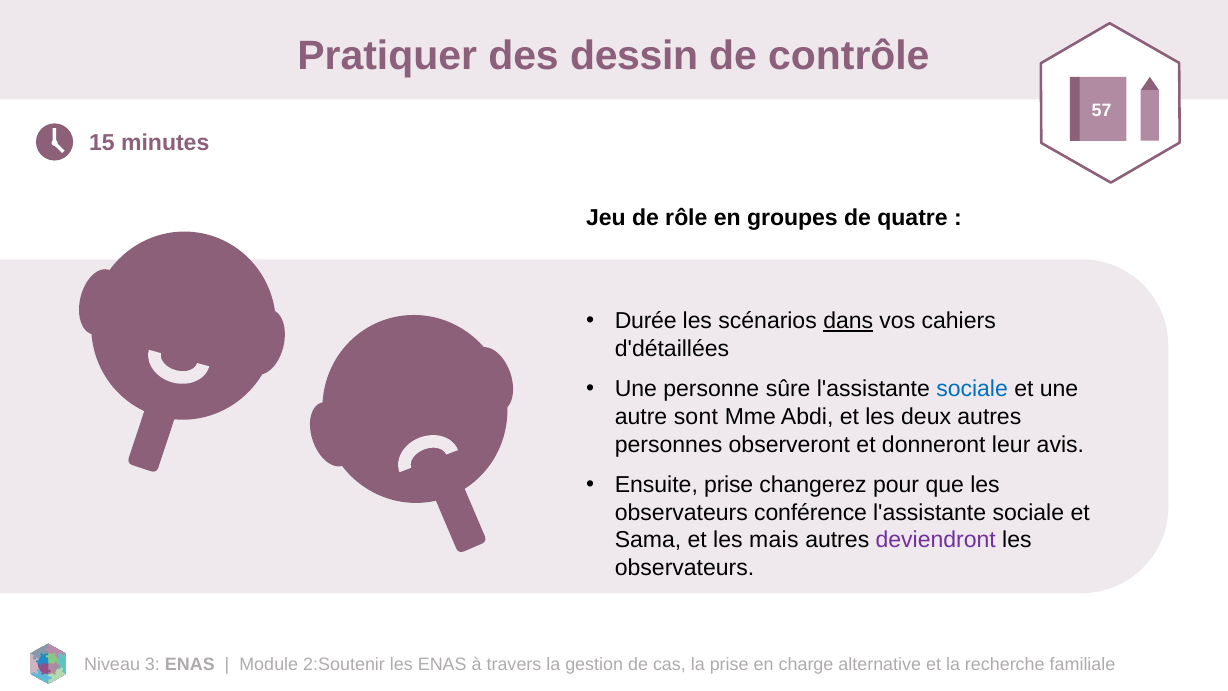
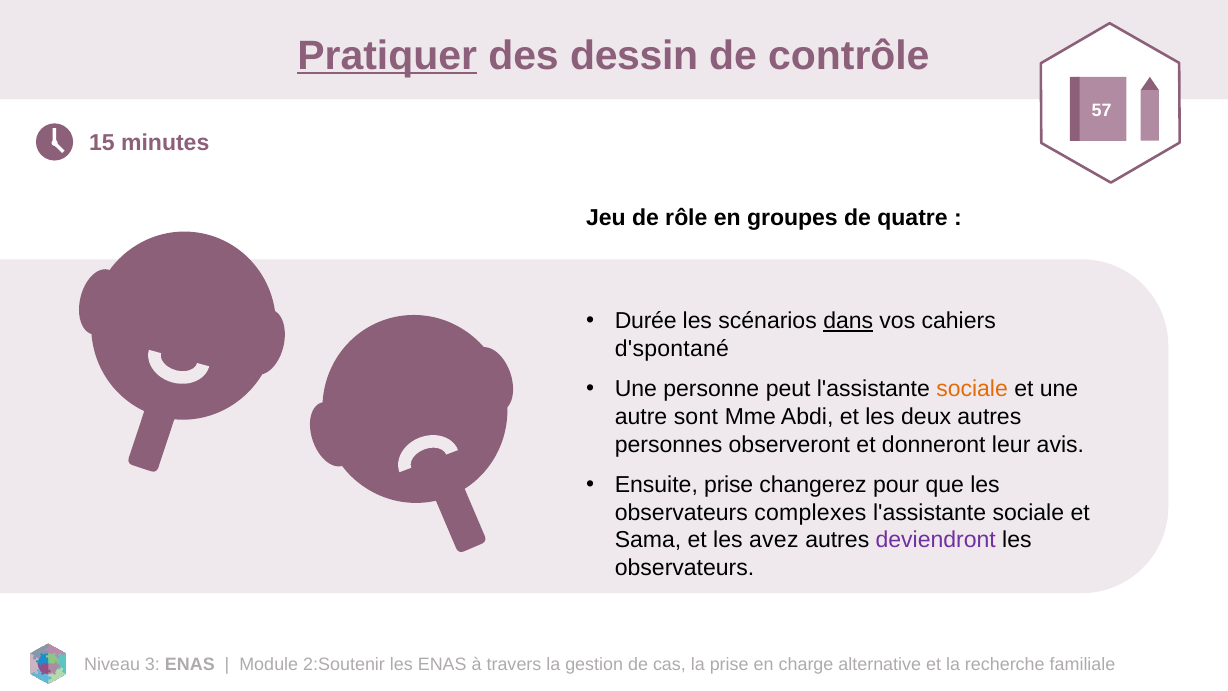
Pratiquer underline: none -> present
d'détaillées: d'détaillées -> d'spontané
sûre: sûre -> peut
sociale at (972, 389) colour: blue -> orange
conférence: conférence -> complexes
mais: mais -> avez
